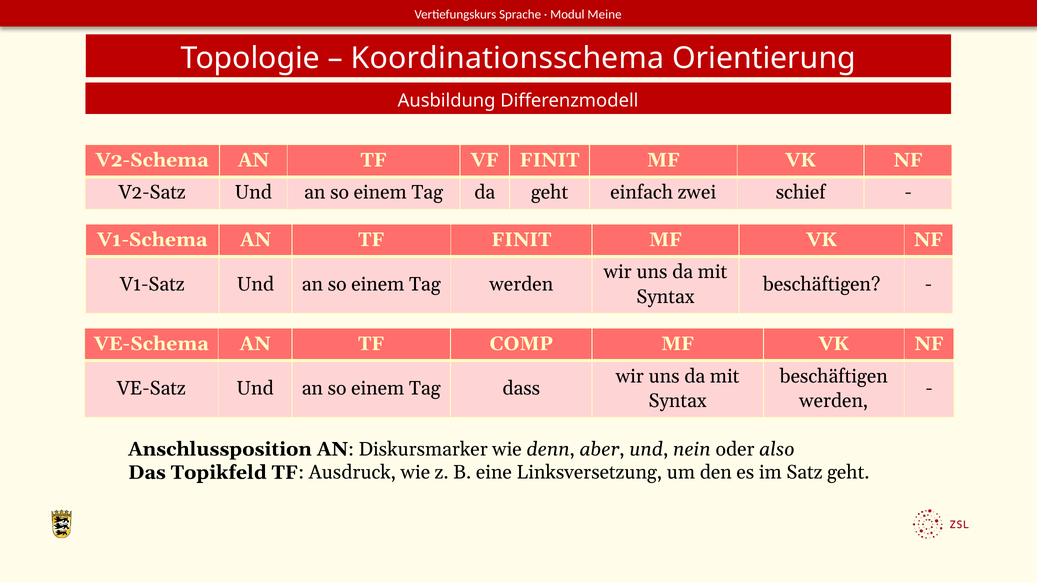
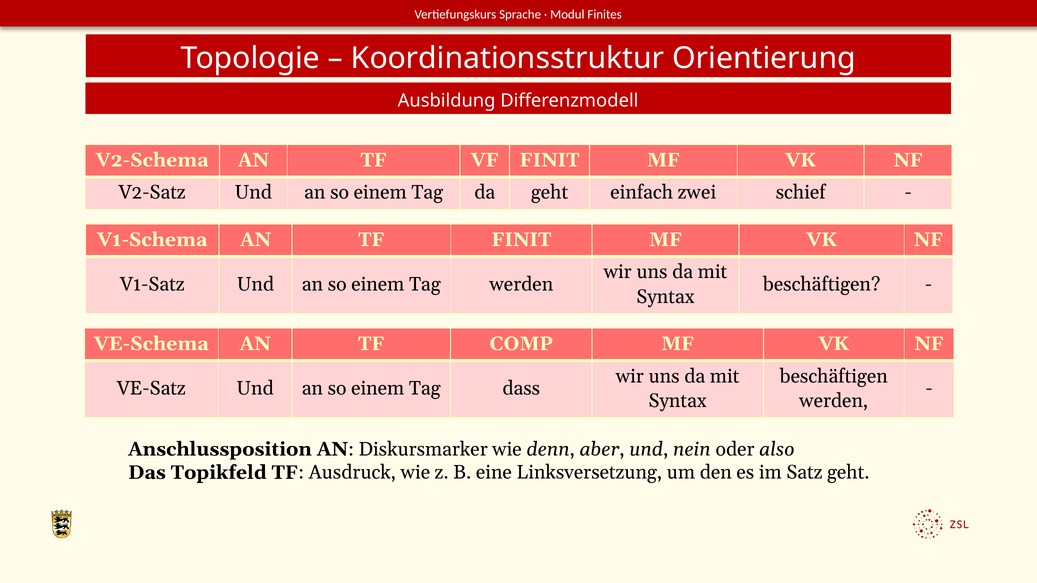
Meine: Meine -> Finites
Koordinationsschema: Koordinationsschema -> Koordinationsstruktur
